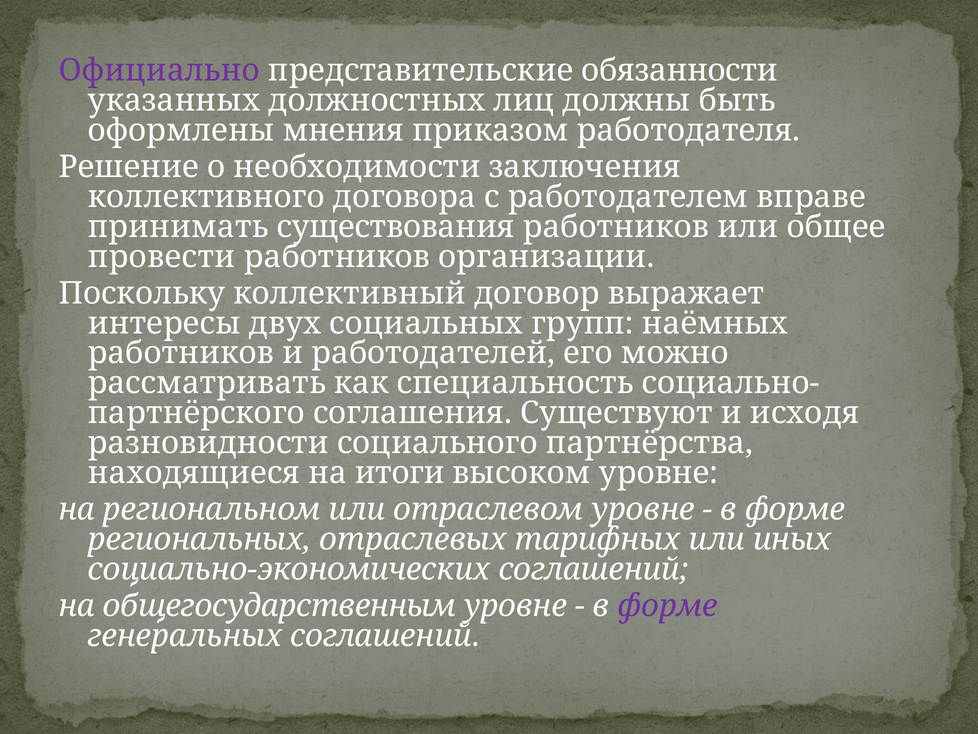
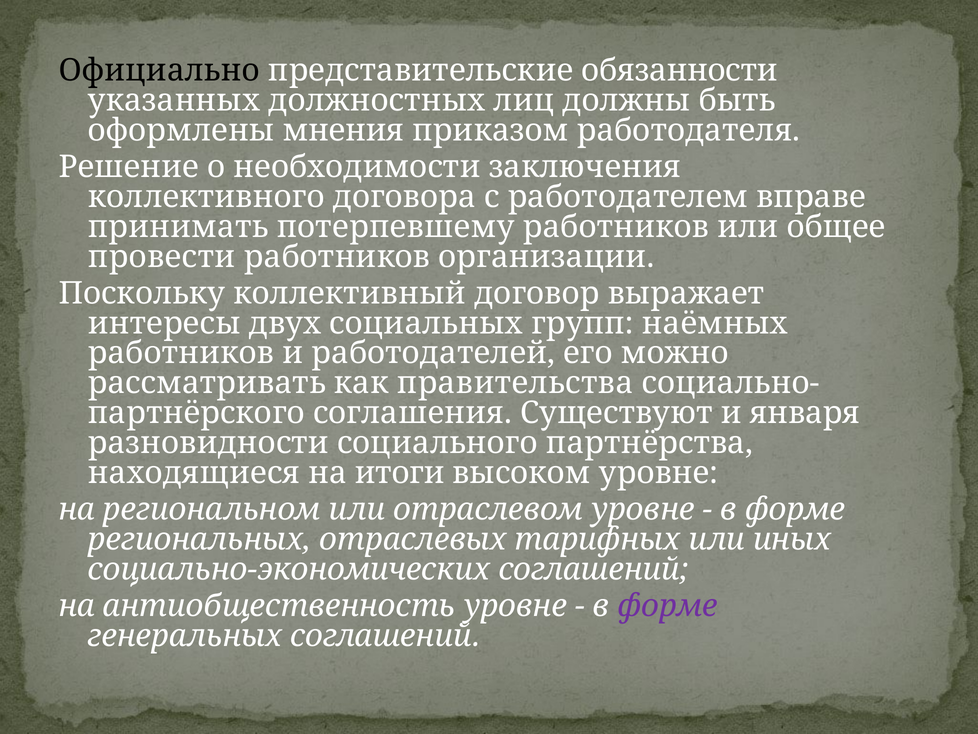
Официально colour: purple -> black
существования: существования -> потерпевшему
специальность: специальность -> правительства
исходя: исходя -> января
общегосударственным: общегосударственным -> антиобщественность
